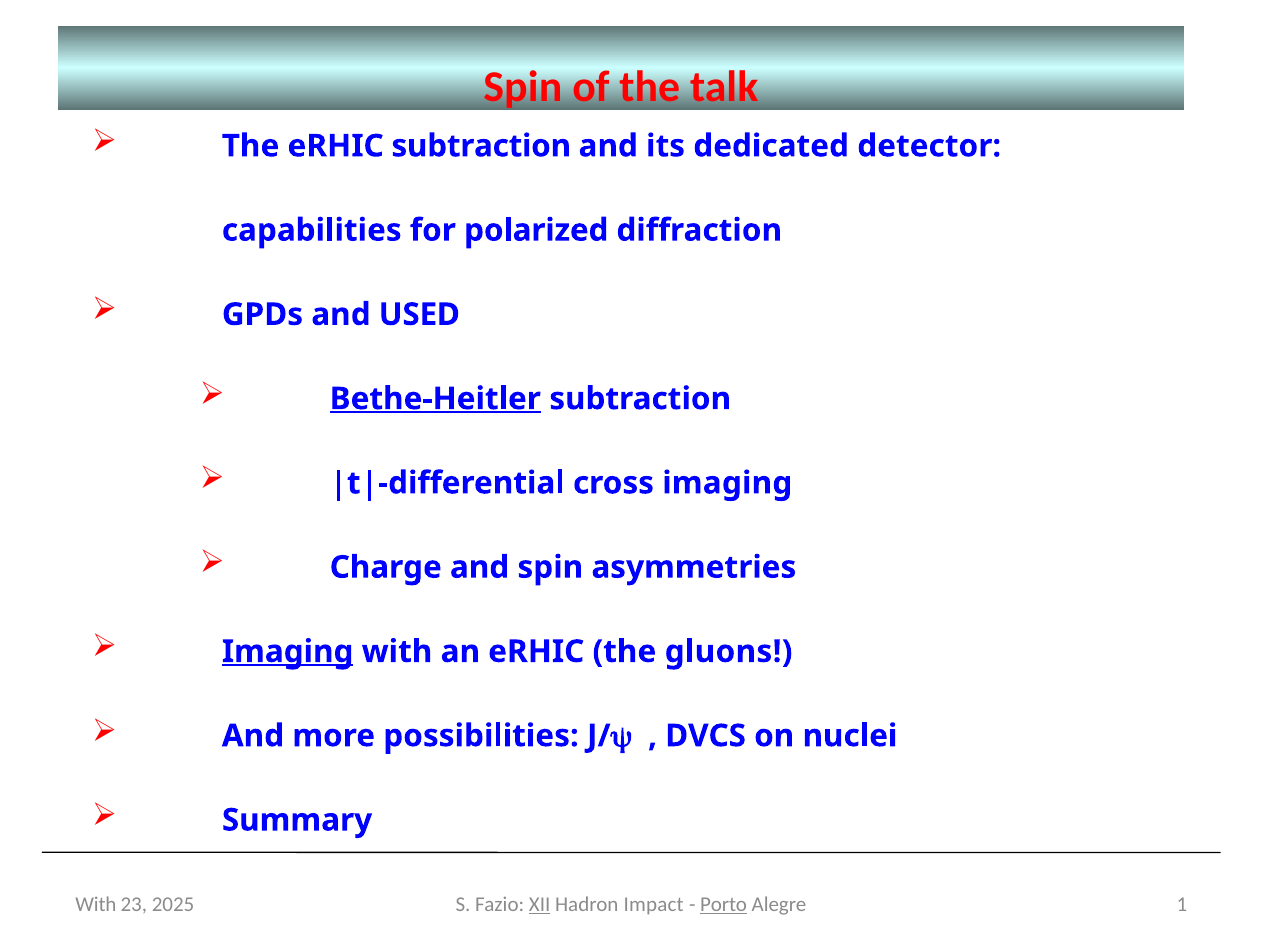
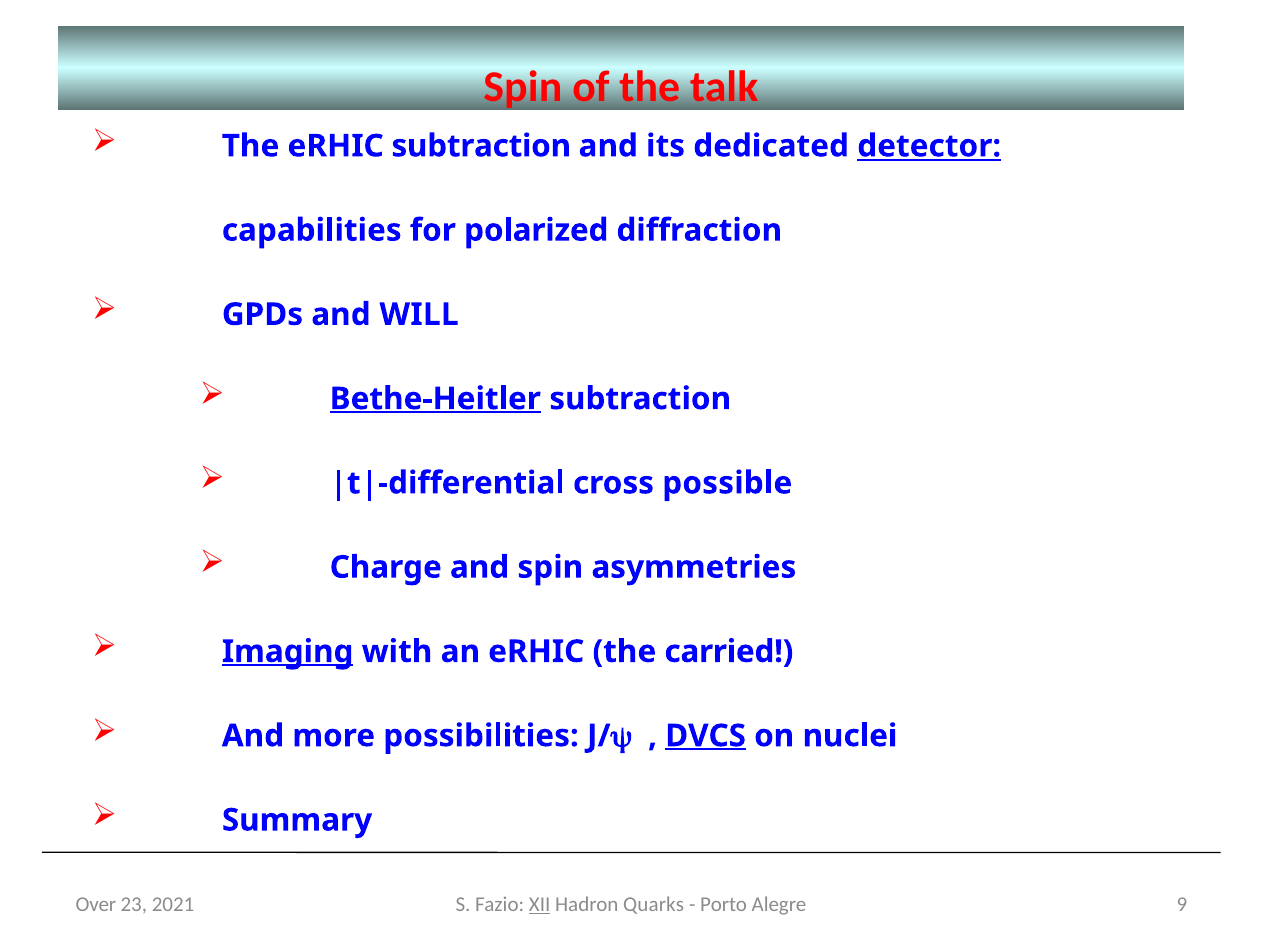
detector underline: none -> present
USED: USED -> WILL
cross imaging: imaging -> possible
gluons: gluons -> carried
DVCS underline: none -> present
With at (96, 905): With -> Over
2025: 2025 -> 2021
Impact: Impact -> Quarks
Porto underline: present -> none
1: 1 -> 9
